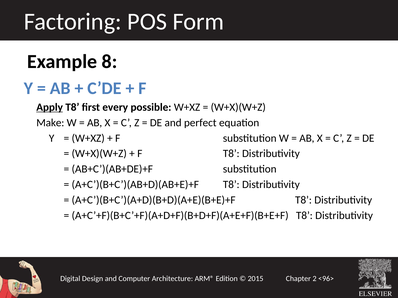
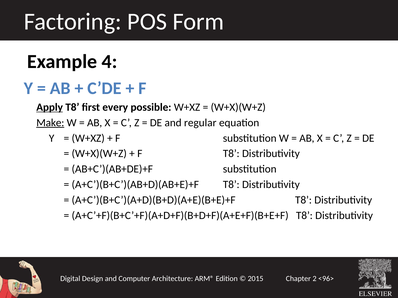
8: 8 -> 4
Make underline: none -> present
perfect: perfect -> regular
